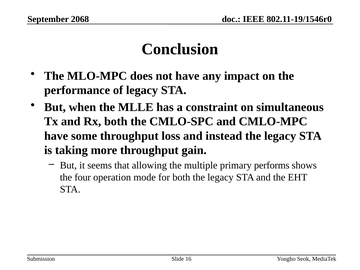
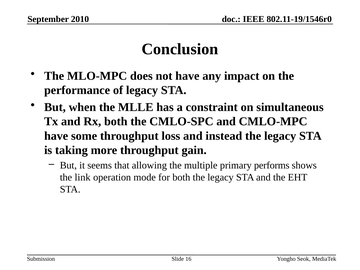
2068: 2068 -> 2010
four: four -> link
